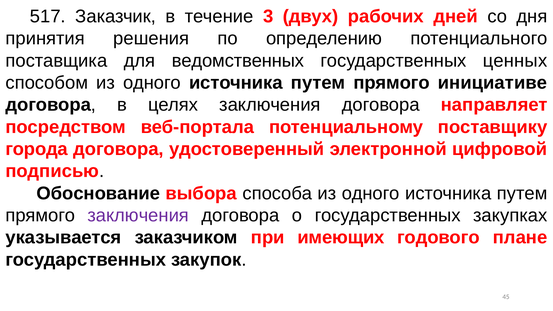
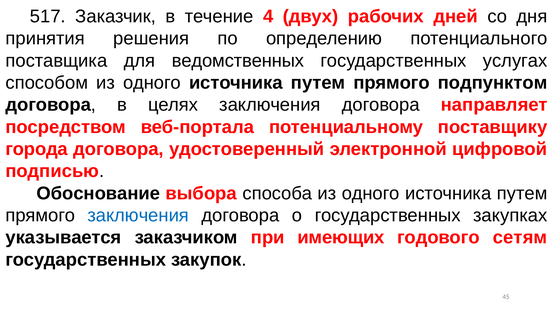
3: 3 -> 4
ценных: ценных -> услугах
инициативе: инициативе -> подпунктом
заключения at (138, 216) colour: purple -> blue
плане: плане -> сетям
